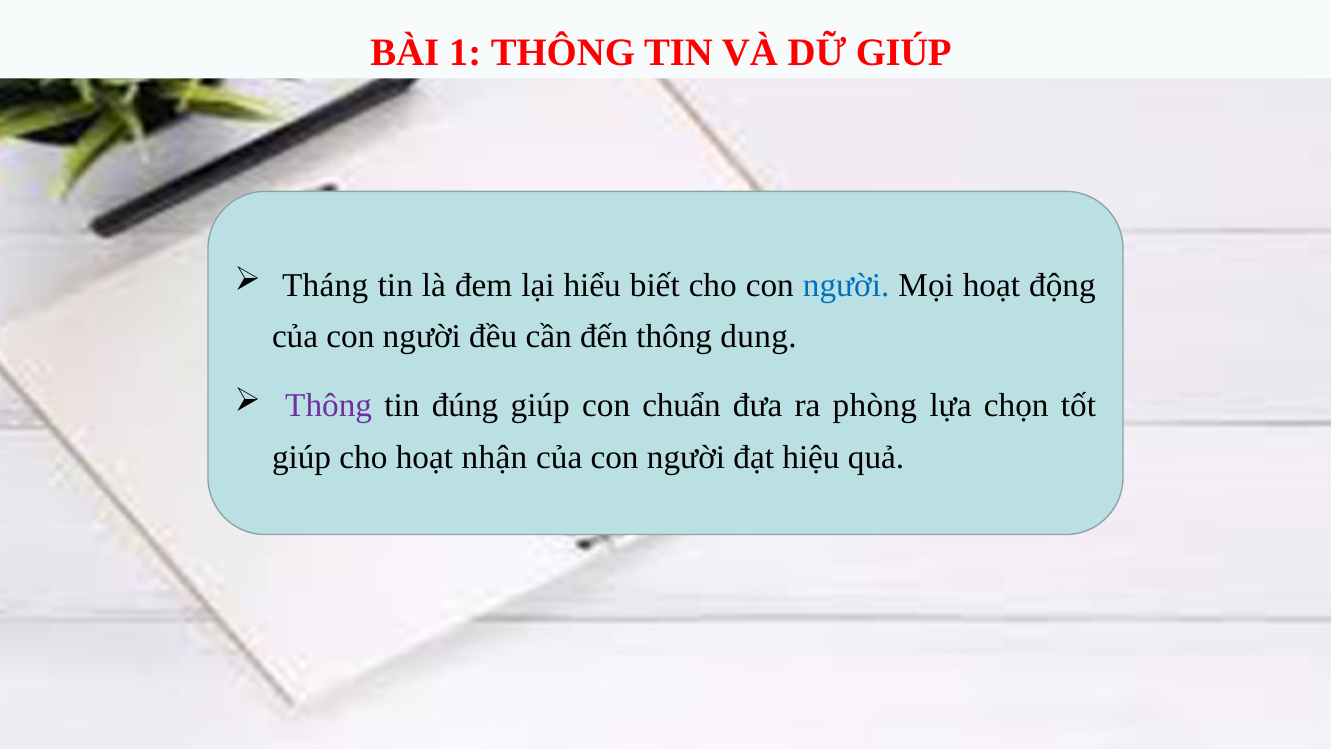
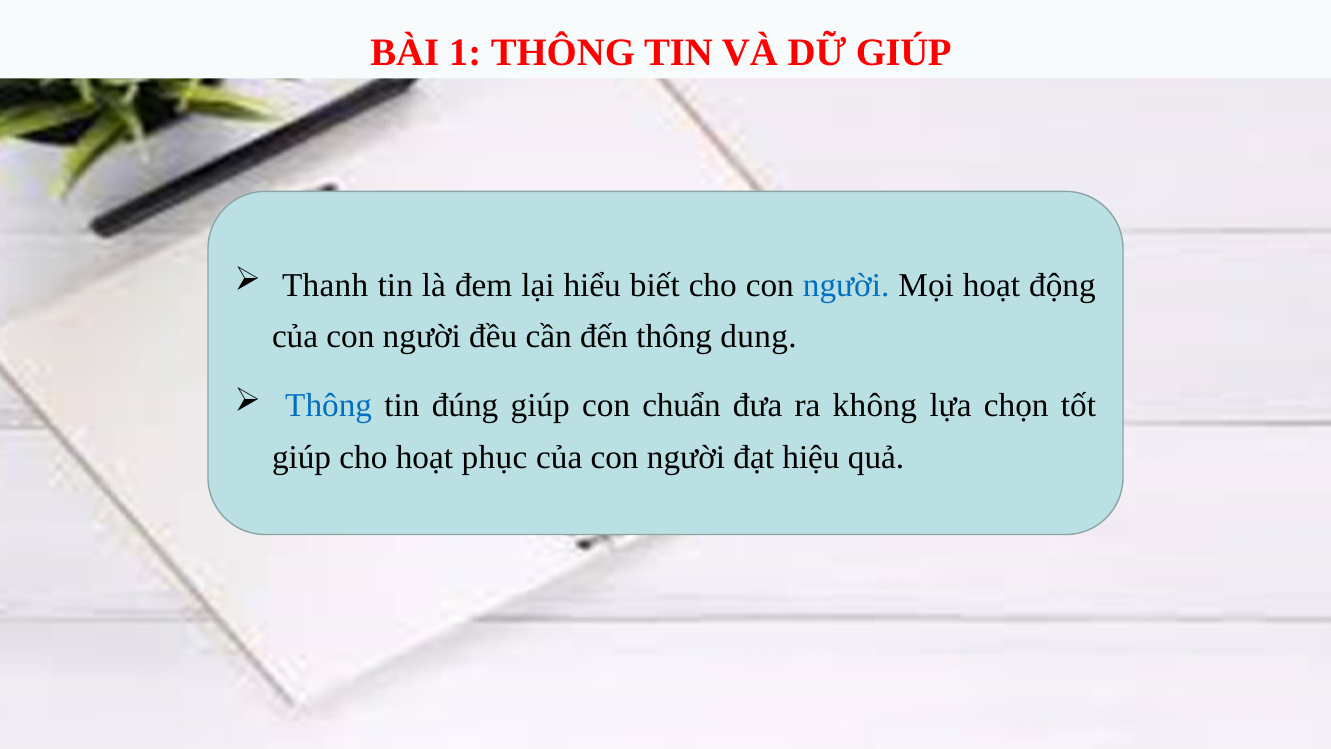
Tháng: Tháng -> Thanh
Thông at (329, 405) colour: purple -> blue
phòng: phòng -> không
nhận: nhận -> phục
